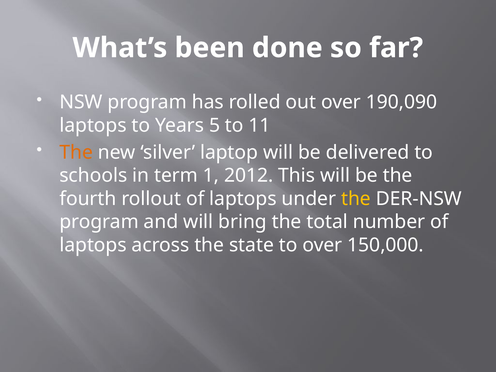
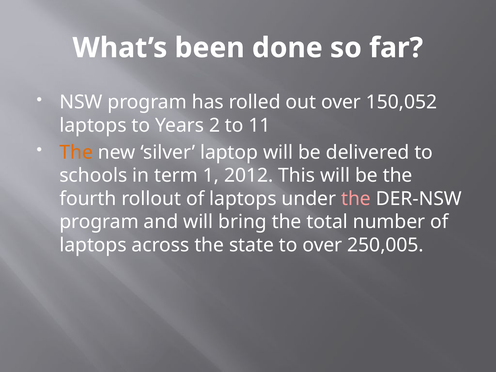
190,090: 190,090 -> 150,052
5: 5 -> 2
the at (356, 199) colour: yellow -> pink
150,000: 150,000 -> 250,005
